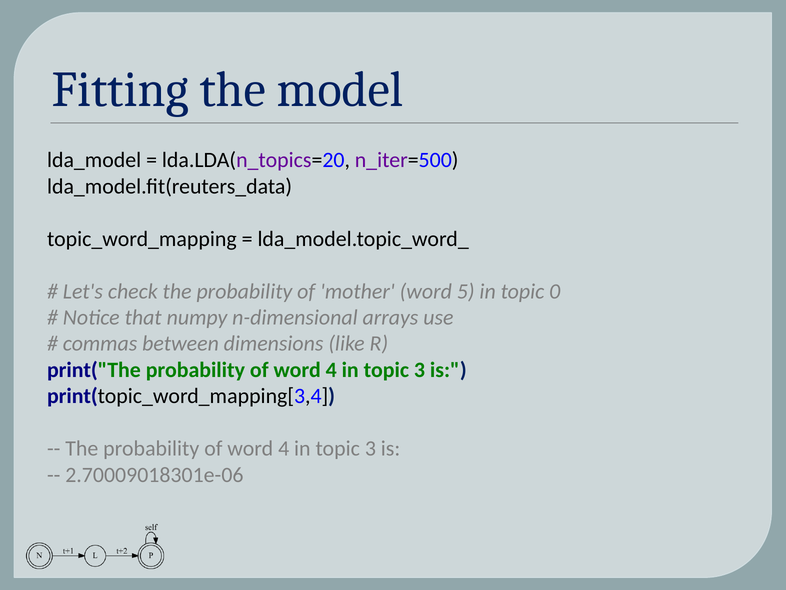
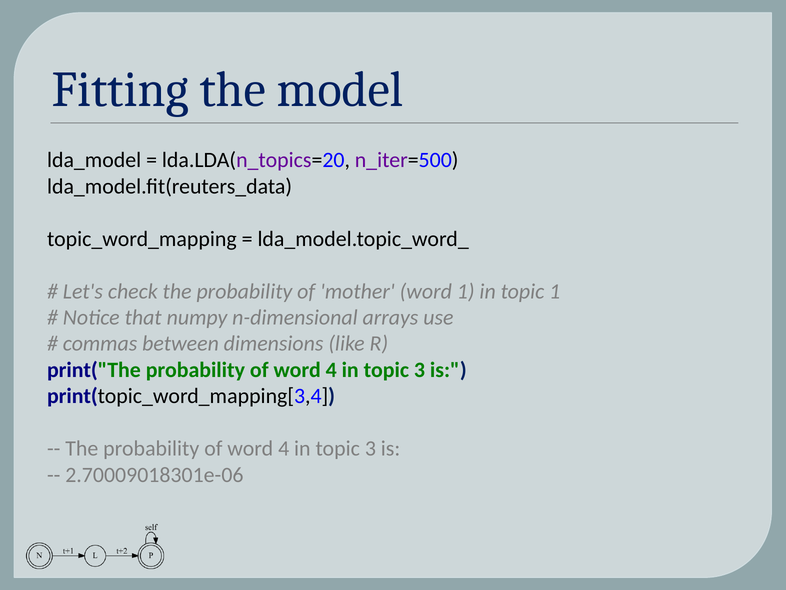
word 5: 5 -> 1
topic 0: 0 -> 1
